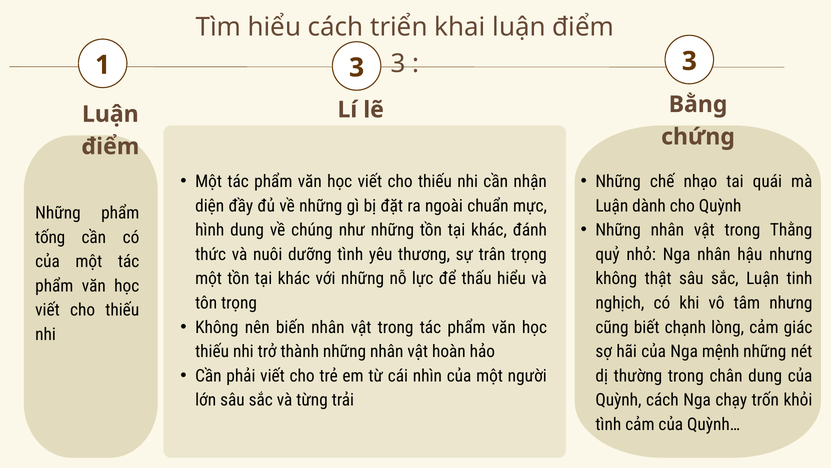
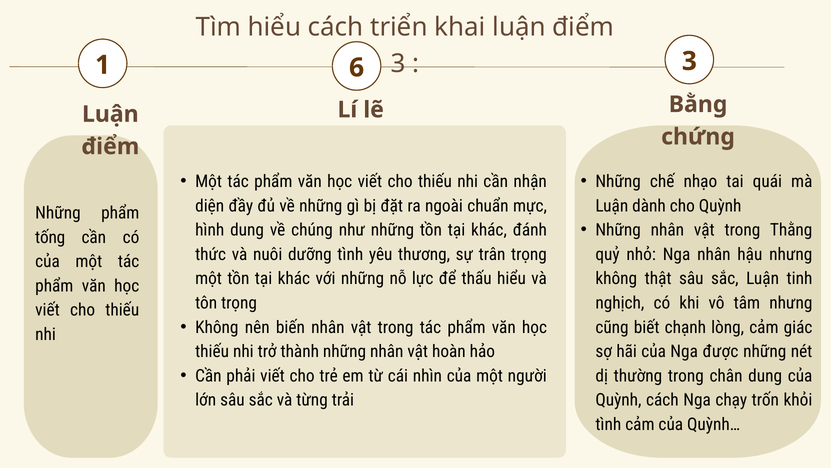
1 3: 3 -> 6
mệnh: mệnh -> được
